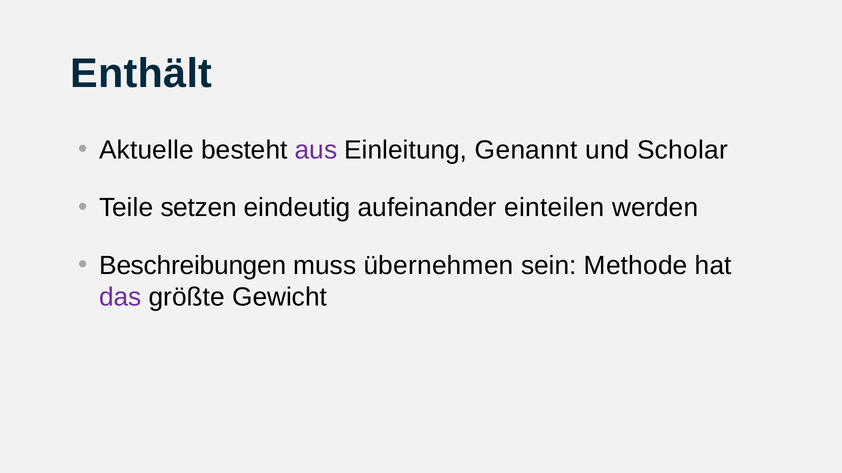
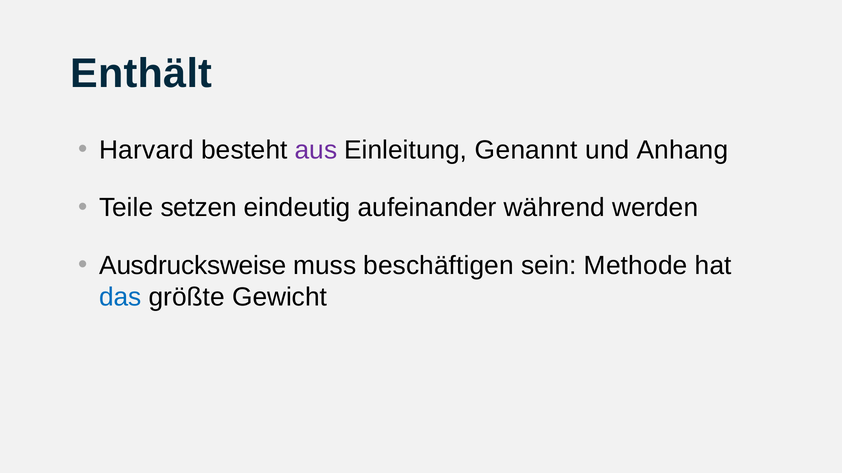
Aktuelle: Aktuelle -> Harvard
Scholar: Scholar -> Anhang
einteilen: einteilen -> während
Beschreibungen: Beschreibungen -> Ausdrucksweise
übernehmen: übernehmen -> beschäftigen
das colour: purple -> blue
